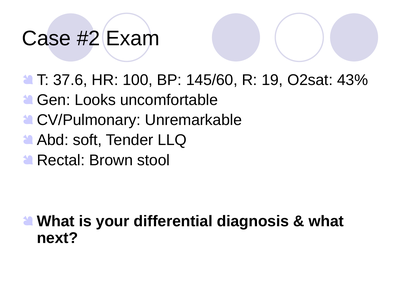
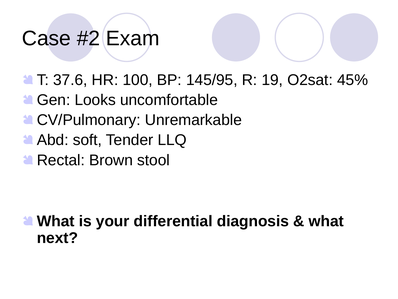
145/60: 145/60 -> 145/95
43%: 43% -> 45%
